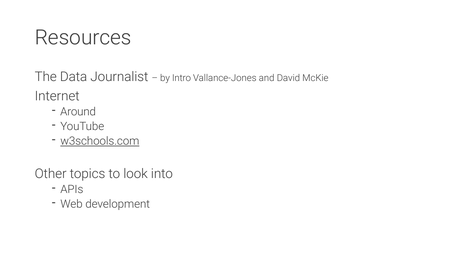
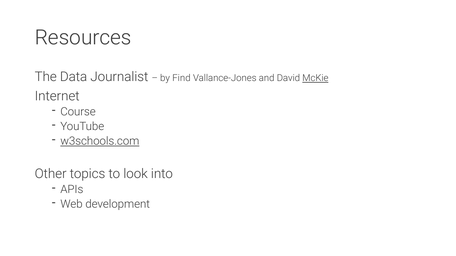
Intro: Intro -> Find
McKie underline: none -> present
Around: Around -> Course
